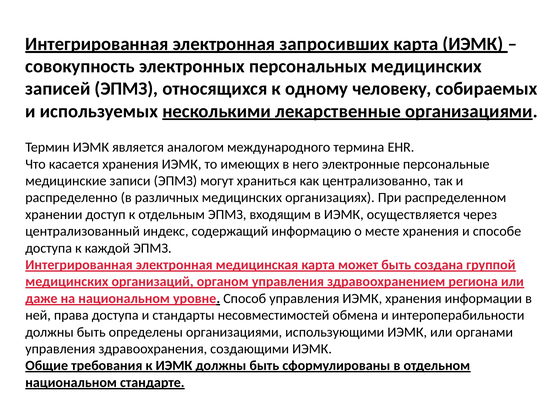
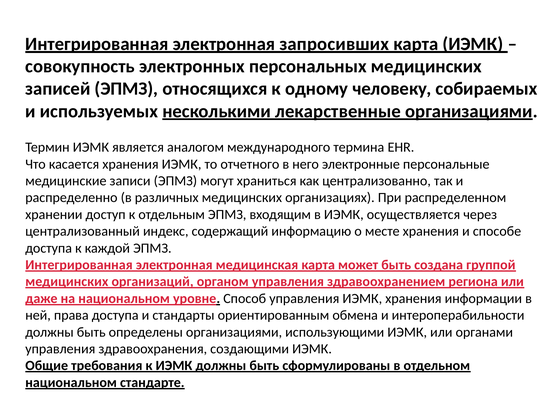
имеющих: имеющих -> отчетного
несовместимостей: несовместимостей -> ориентированным
